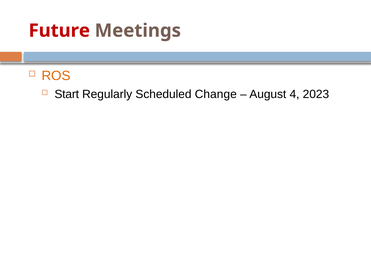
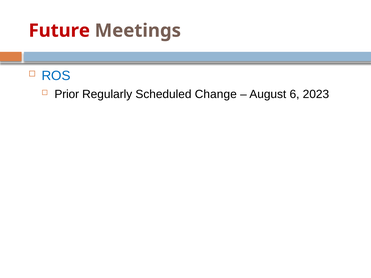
ROS colour: orange -> blue
Start: Start -> Prior
4: 4 -> 6
